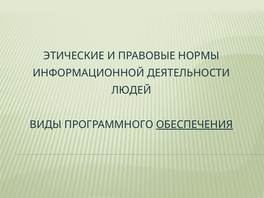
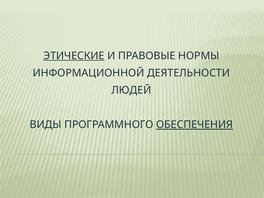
ЭТИЧЕСКИЕ underline: none -> present
